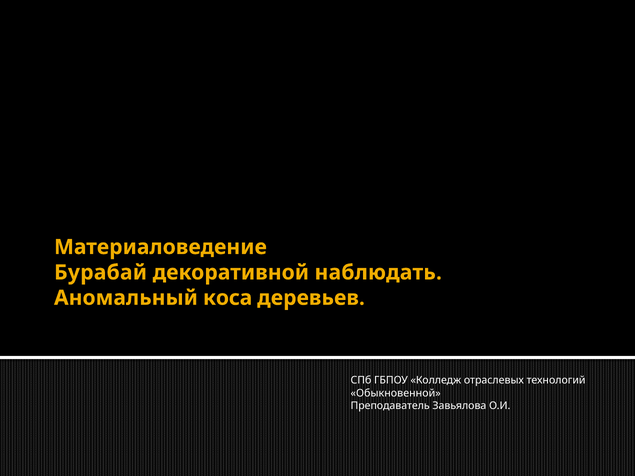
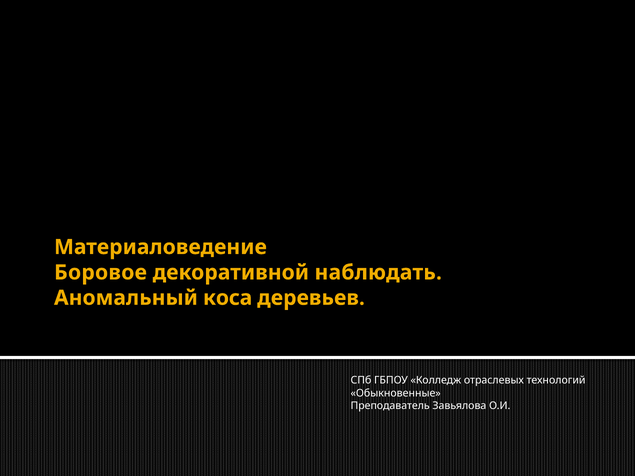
Бурабай: Бурабай -> Боровое
Обыкновенной: Обыкновенной -> Обыкновенные
